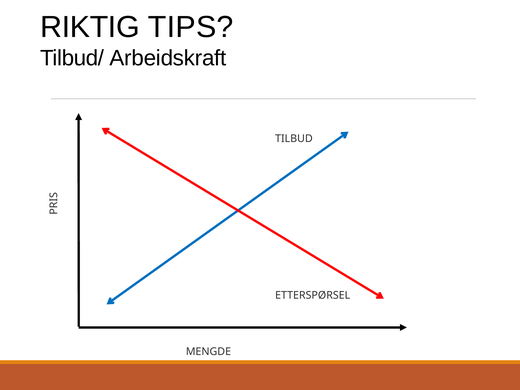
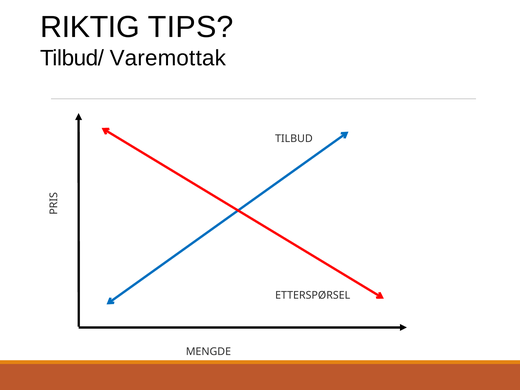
Arbeidskraft: Arbeidskraft -> Varemottak
